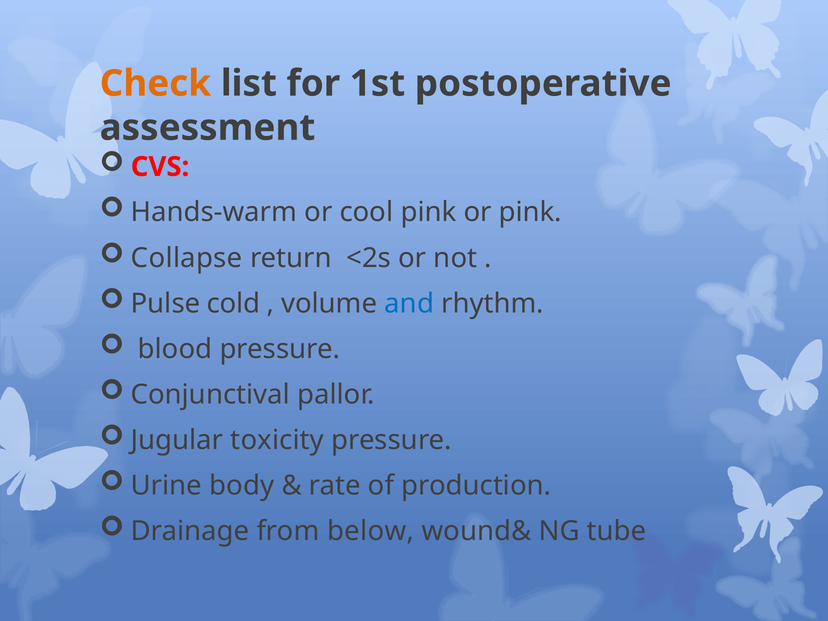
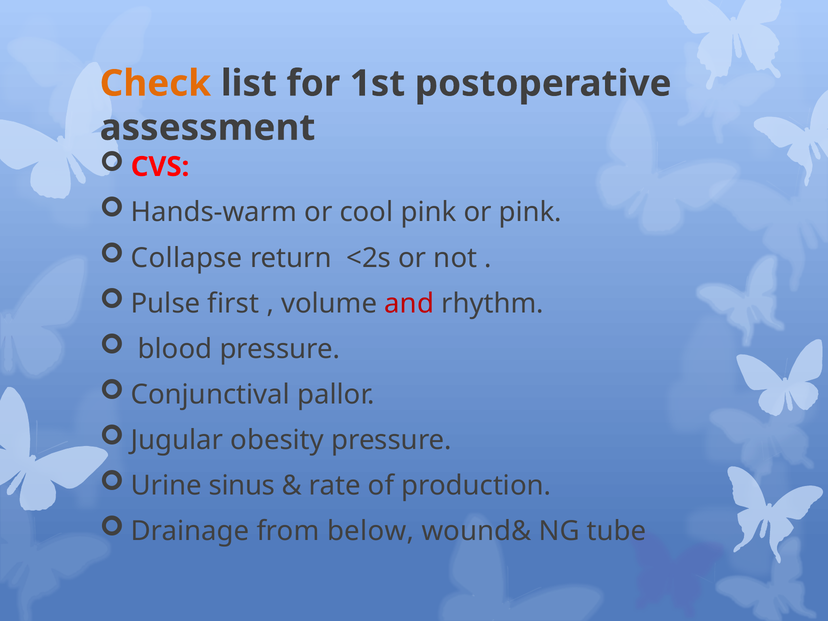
cold: cold -> first
and colour: blue -> red
toxicity: toxicity -> obesity
body: body -> sinus
